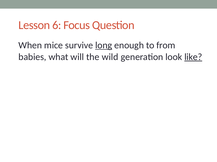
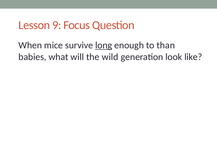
6: 6 -> 9
from: from -> than
like underline: present -> none
